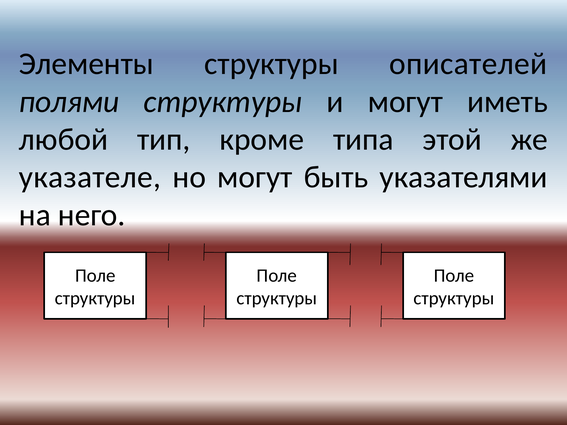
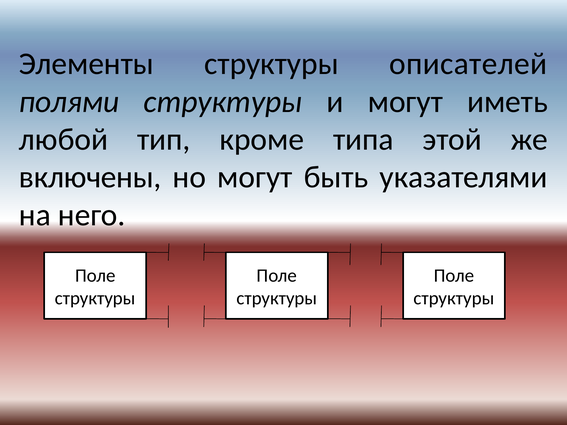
указателе: указателе -> включены
